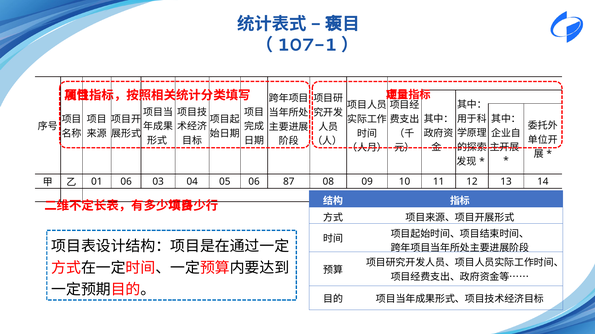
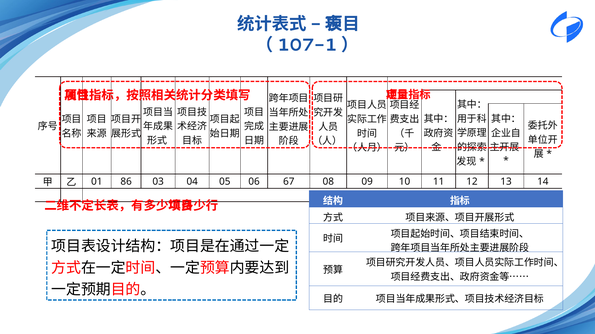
01 06: 06 -> 86
87: 87 -> 67
